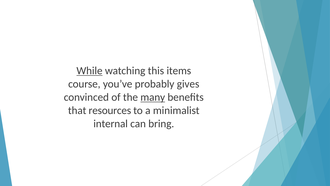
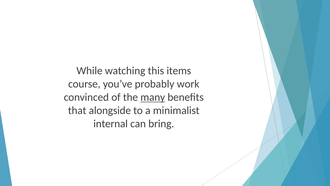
While underline: present -> none
gives: gives -> work
resources: resources -> alongside
